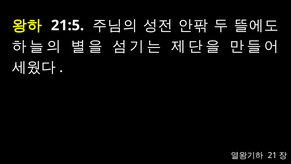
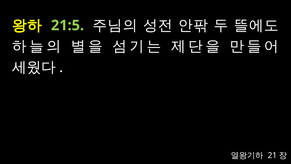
21:5 colour: white -> light green
